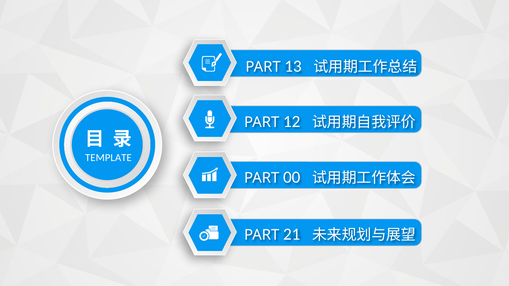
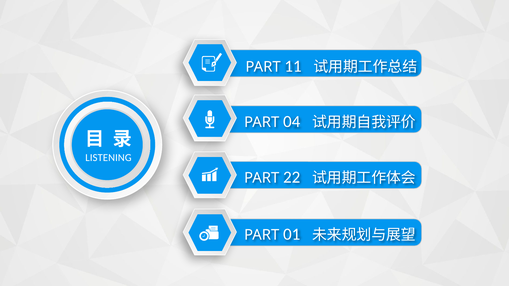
13: 13 -> 11
12: 12 -> 04
TEMPLATE: TEMPLATE -> LISTENING
00: 00 -> 22
21: 21 -> 01
